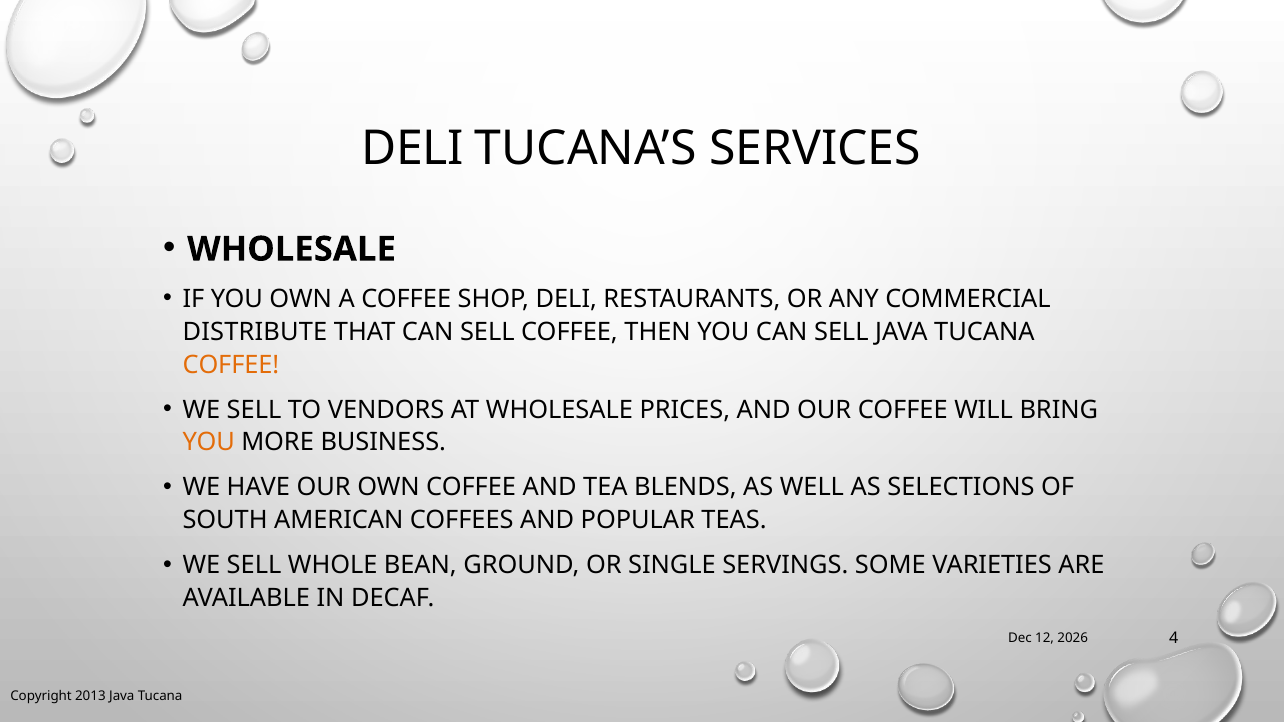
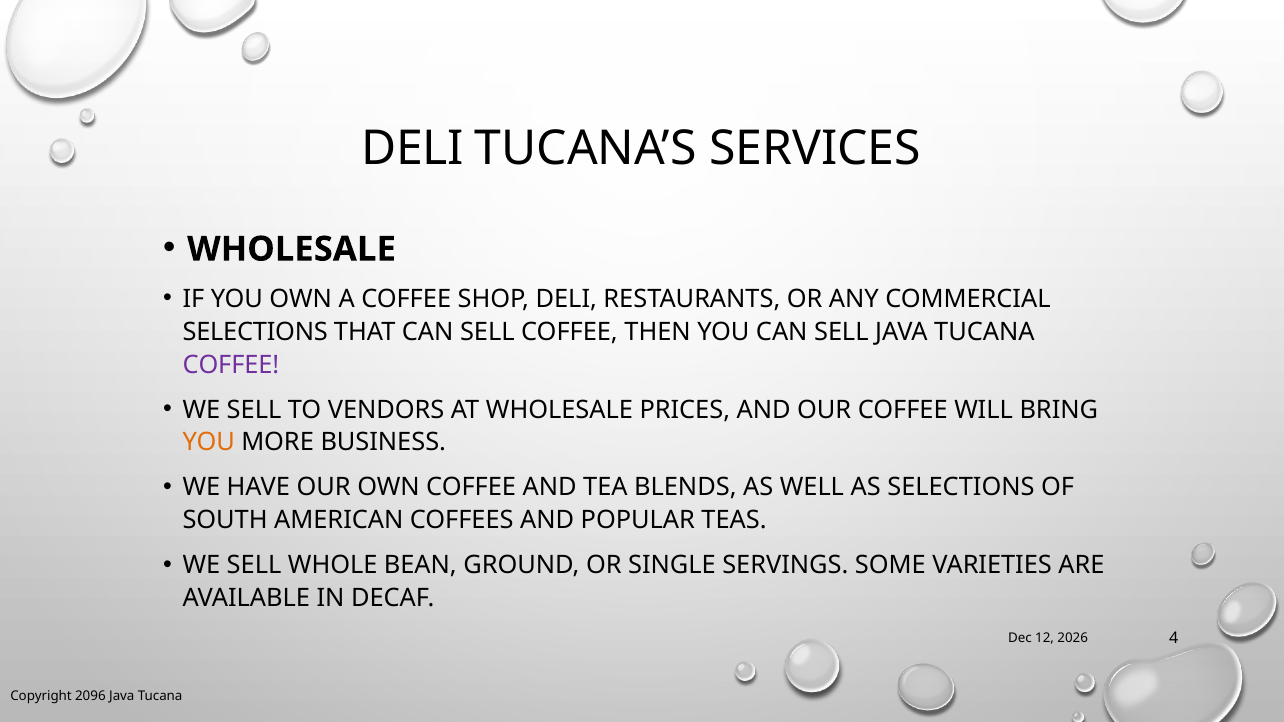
DISTRIBUTE at (255, 332): DISTRIBUTE -> SELECTIONS
COFFEE at (231, 365) colour: orange -> purple
2013: 2013 -> 2096
